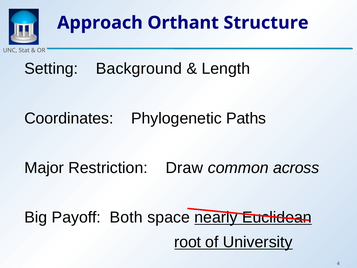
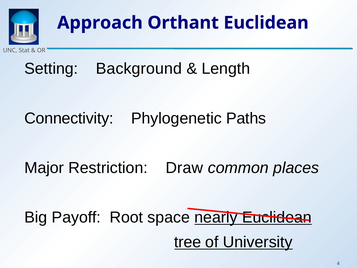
Orthant Structure: Structure -> Euclidean
Coordinates: Coordinates -> Connectivity
across: across -> places
Both: Both -> Root
root: root -> tree
